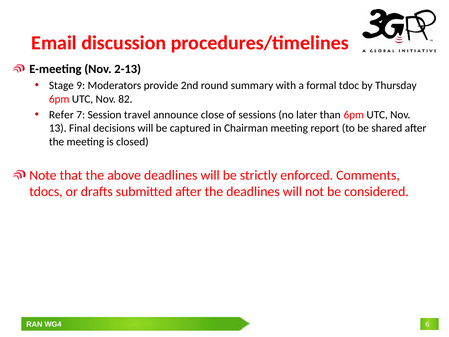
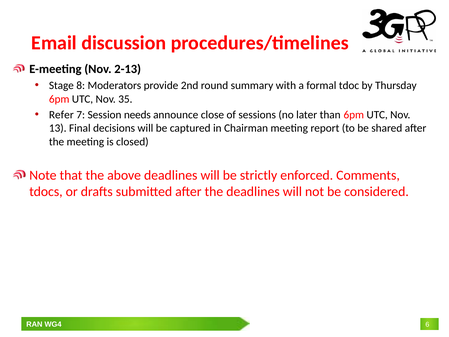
9: 9 -> 8
82: 82 -> 35
travel: travel -> needs
